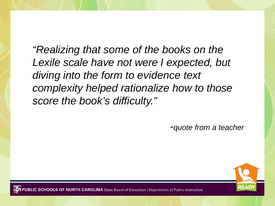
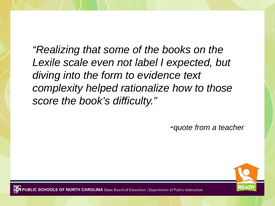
have: have -> even
were: were -> label
